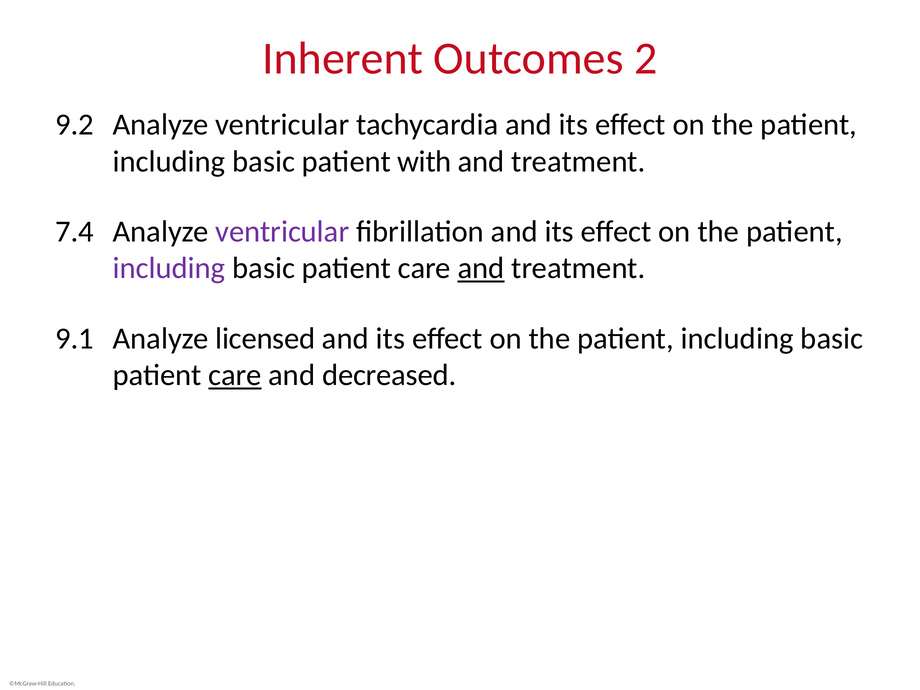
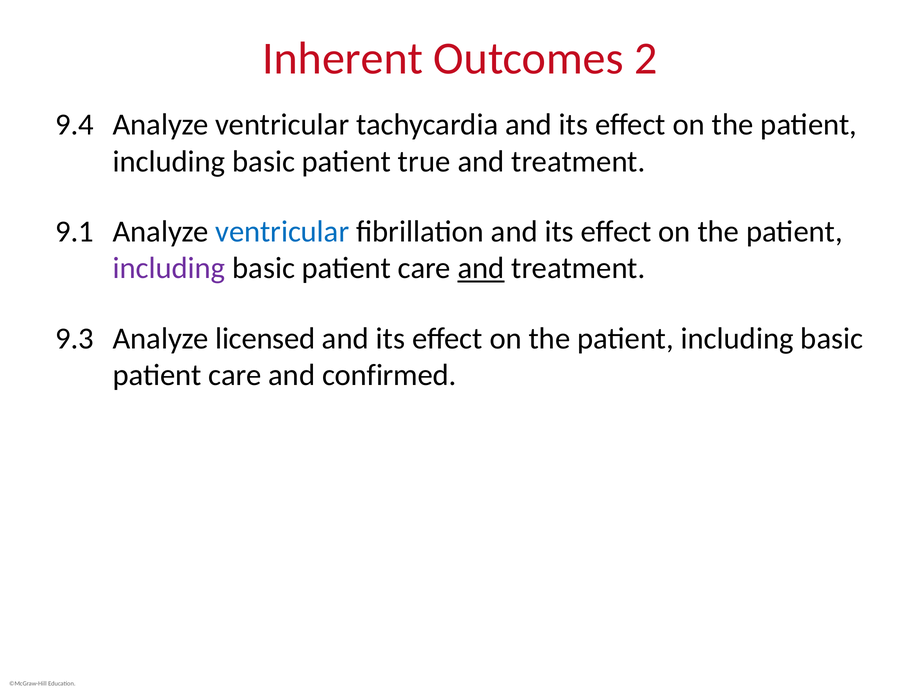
9.2: 9.2 -> 9.4
with: with -> true
7.4: 7.4 -> 9.1
ventricular at (282, 232) colour: purple -> blue
9.1: 9.1 -> 9.3
care at (235, 375) underline: present -> none
decreased: decreased -> confirmed
